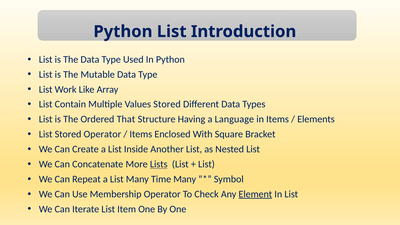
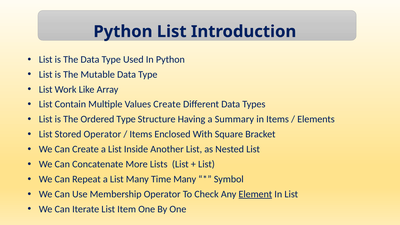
Values Stored: Stored -> Create
Ordered That: That -> Type
Language: Language -> Summary
Lists underline: present -> none
